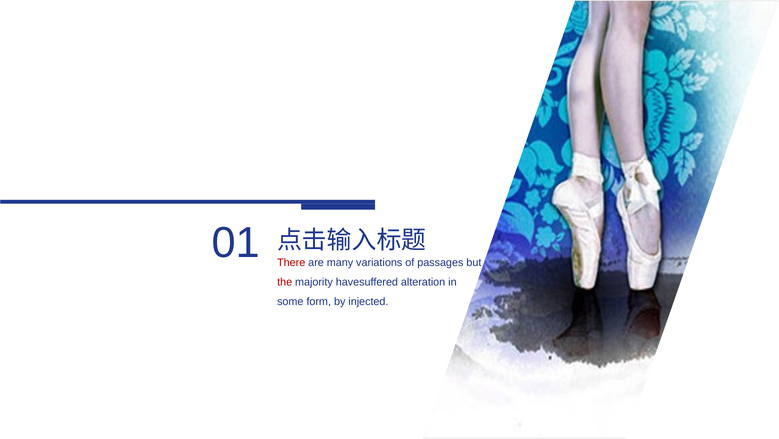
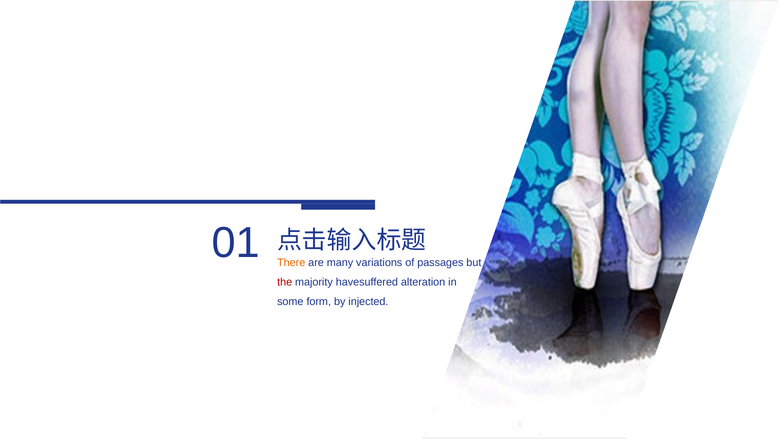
There colour: red -> orange
